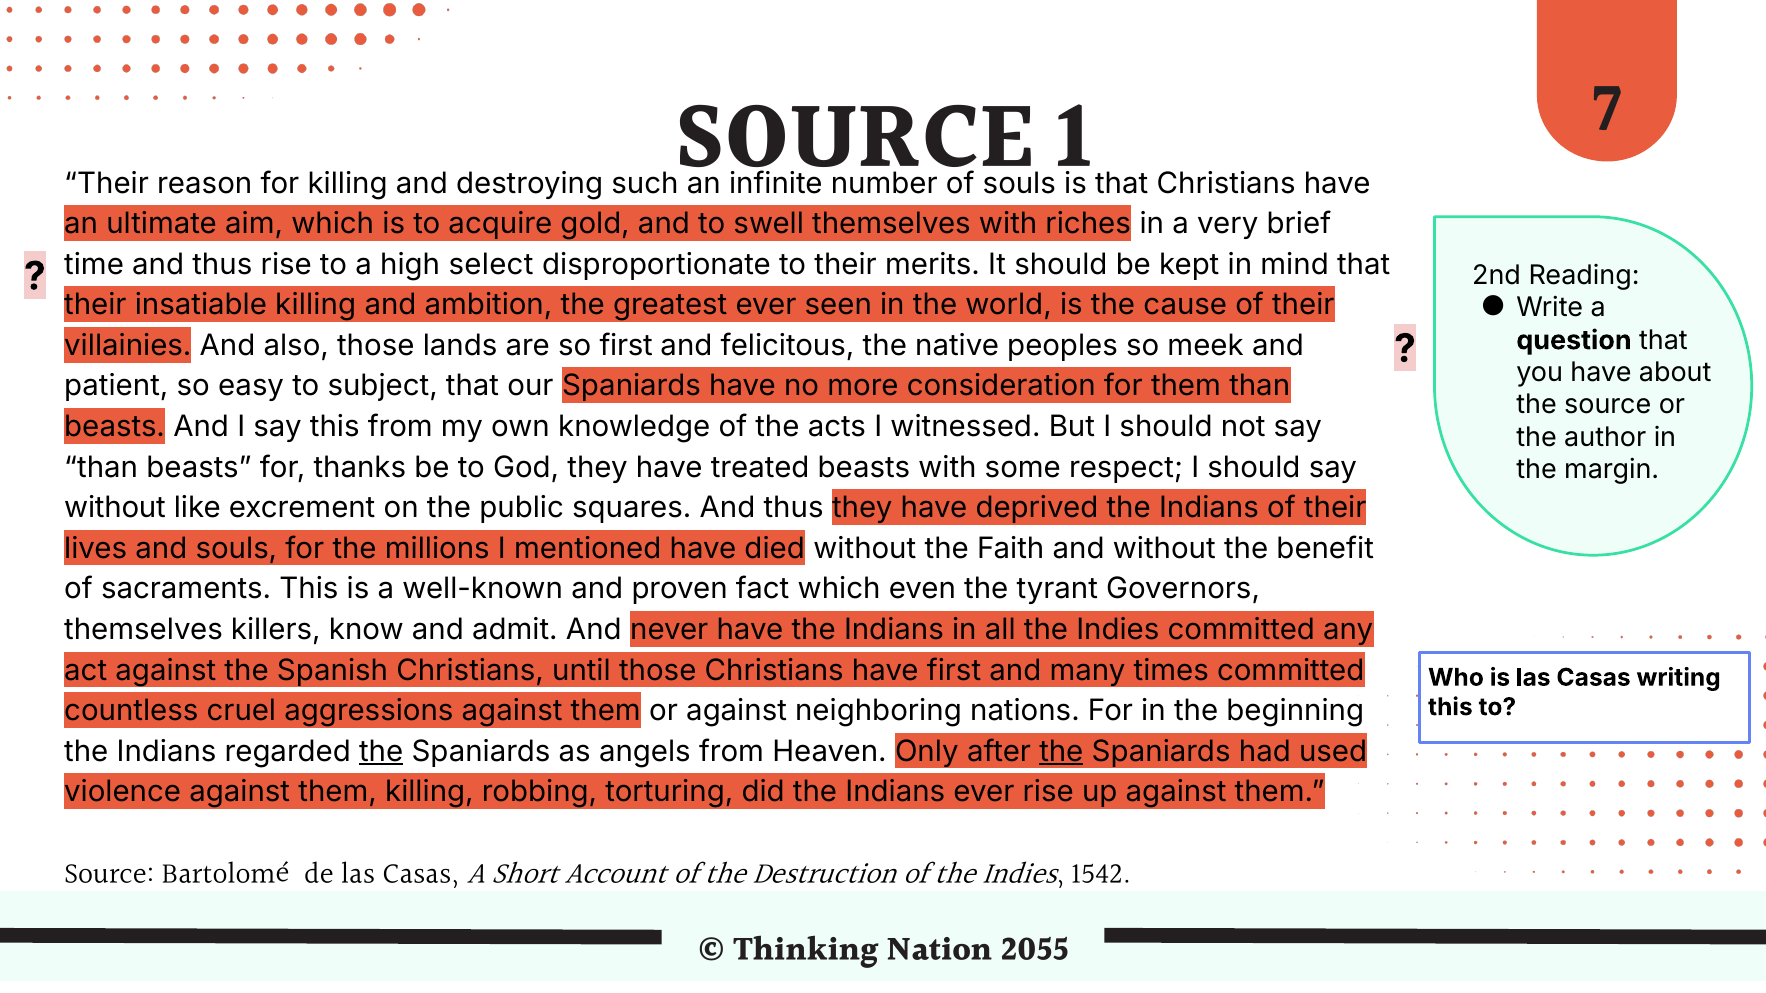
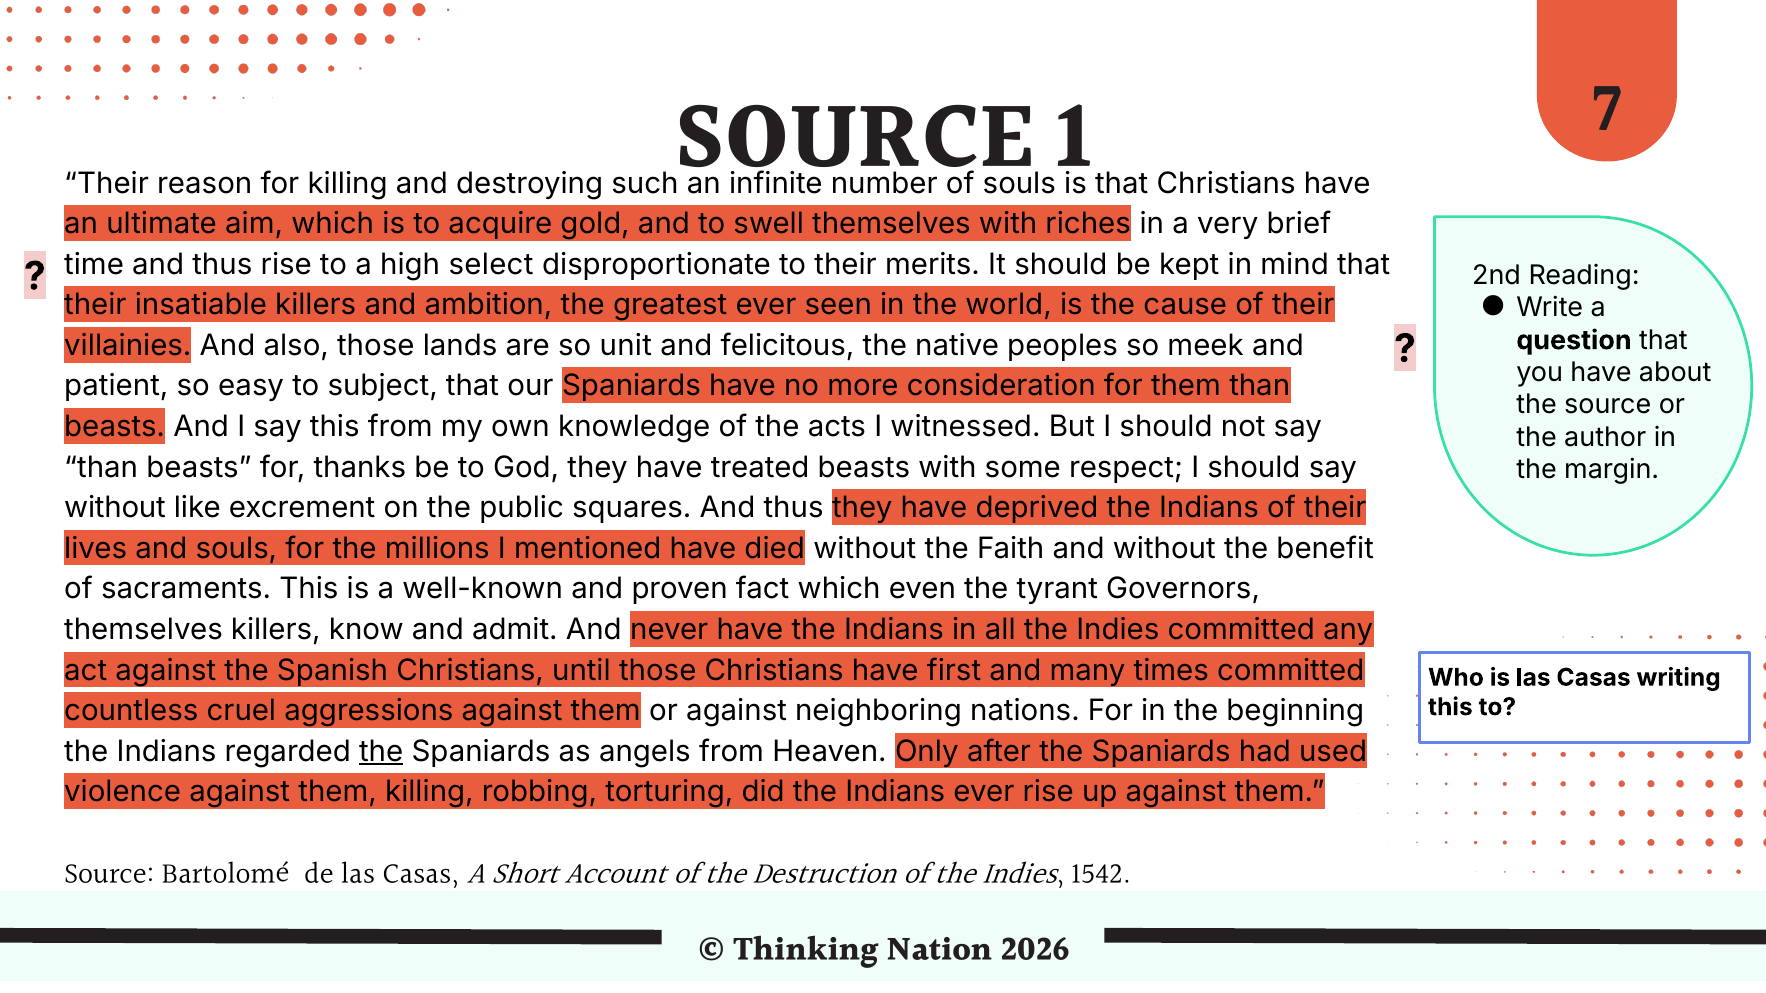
insatiable killing: killing -> killers
so first: first -> unit
the at (1061, 752) underline: present -> none
2055: 2055 -> 2026
